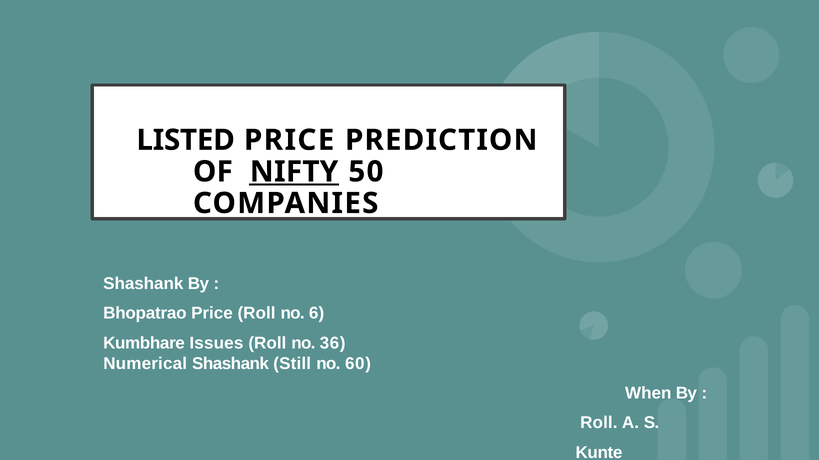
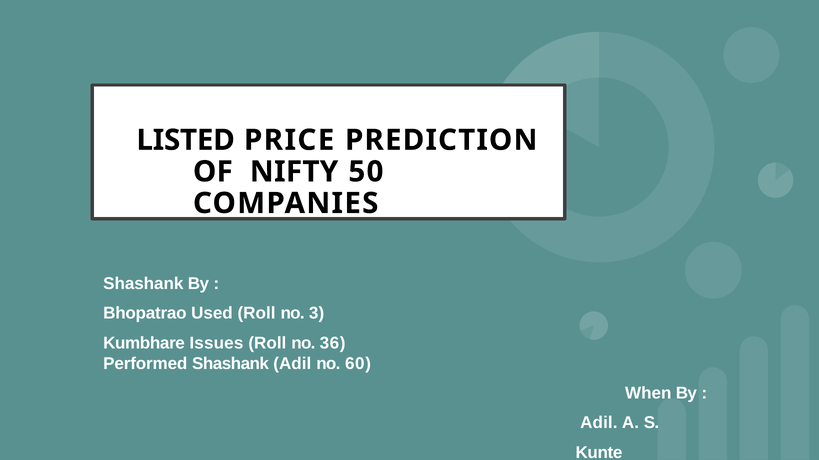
NIFTY underline: present -> none
Bhopatrao Price: Price -> Used
6: 6 -> 3
Numerical: Numerical -> Performed
Shashank Still: Still -> Adil
Roll at (599, 423): Roll -> Adil
